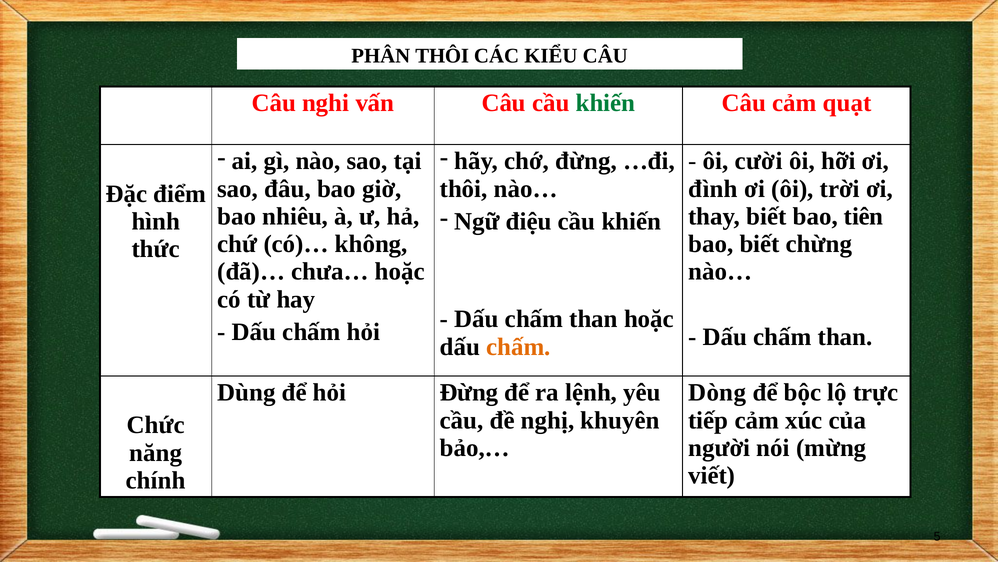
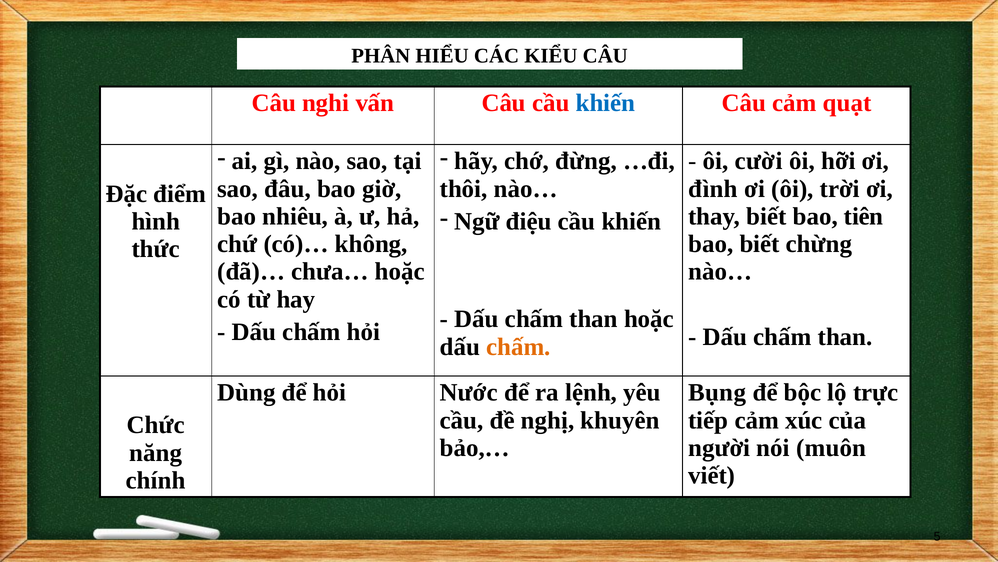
PHÂN THÔI: THÔI -> HIỂU
khiến at (605, 103) colour: green -> blue
hỏi Đừng: Đừng -> Nước
Dòng: Dòng -> Bụng
mừng: mừng -> muôn
